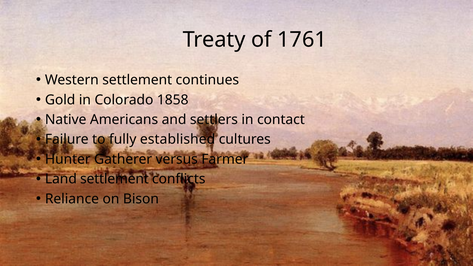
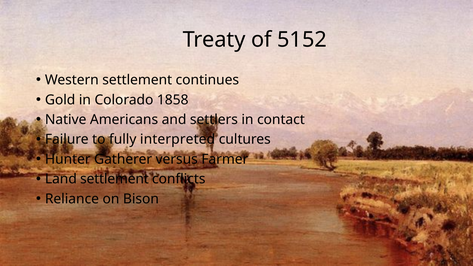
1761: 1761 -> 5152
established: established -> interpreted
